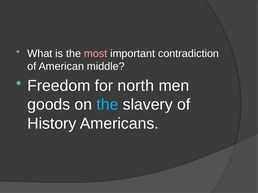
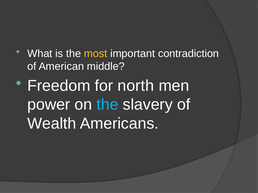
most colour: pink -> yellow
goods: goods -> power
History: History -> Wealth
